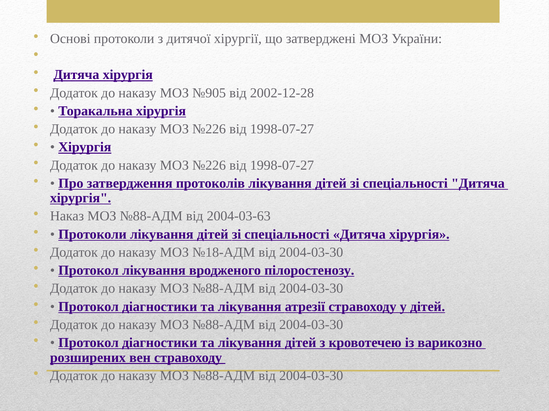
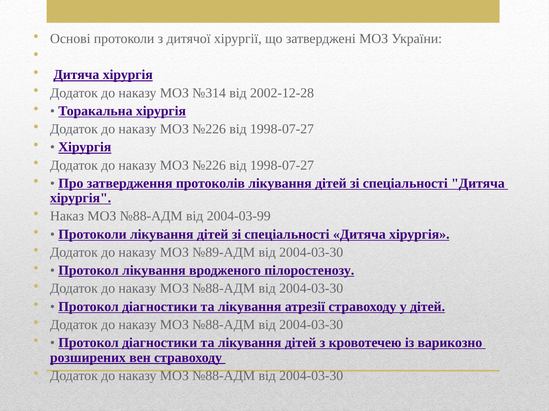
№905: №905 -> №314
2004-03-63: 2004-03-63 -> 2004-03-99
№18-АДМ: №18-АДМ -> №89-АДМ
